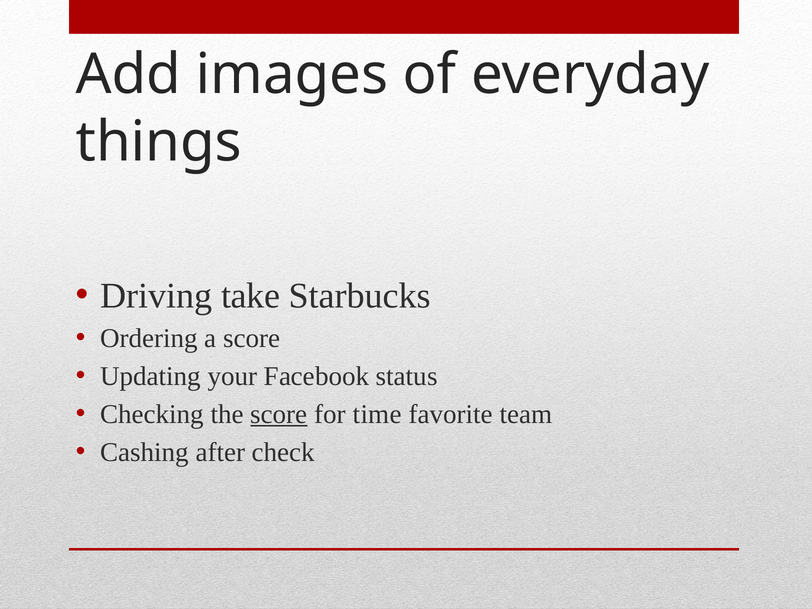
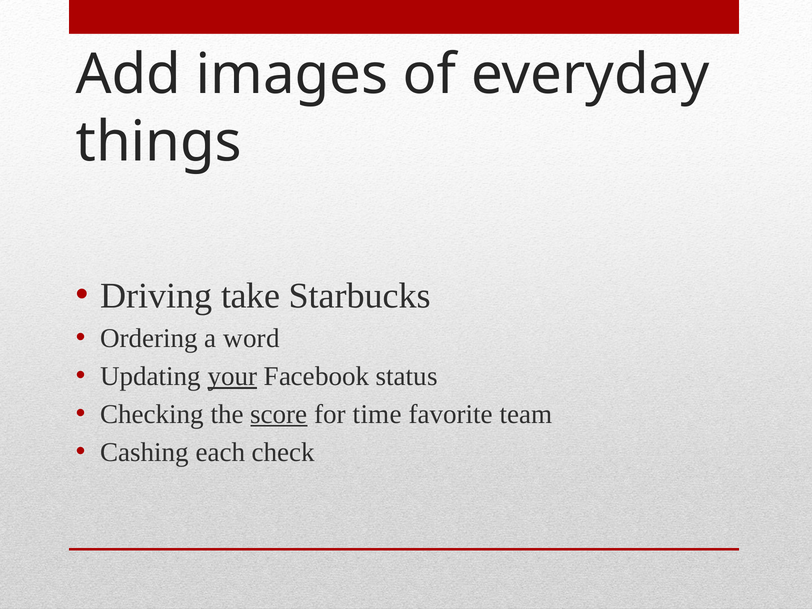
a score: score -> word
your underline: none -> present
after: after -> each
